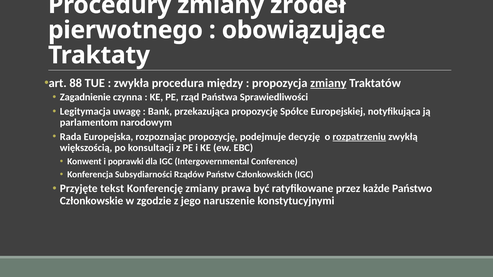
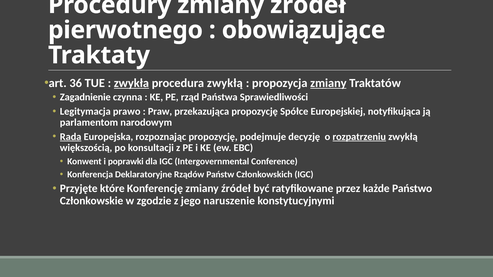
88: 88 -> 36
zwykła underline: none -> present
procedura między: między -> zwykłą
uwagę: uwagę -> prawo
Bank: Bank -> Praw
Rada underline: none -> present
Subsydiarności: Subsydiarności -> Deklaratoryjne
tekst: tekst -> które
Konferencję zmiany prawa: prawa -> źródeł
